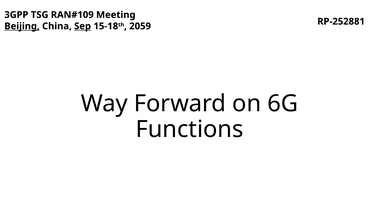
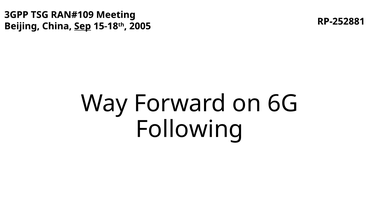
Beijing underline: present -> none
2059: 2059 -> 2005
Functions: Functions -> Following
